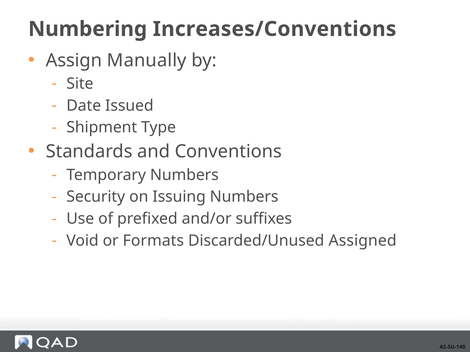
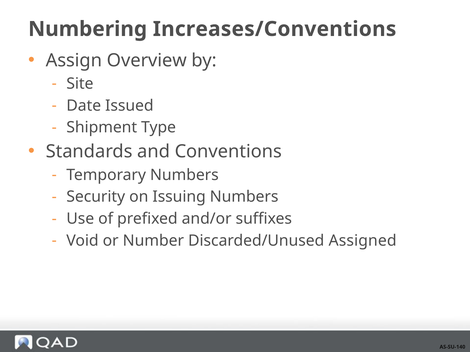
Manually: Manually -> Overview
Formats: Formats -> Number
